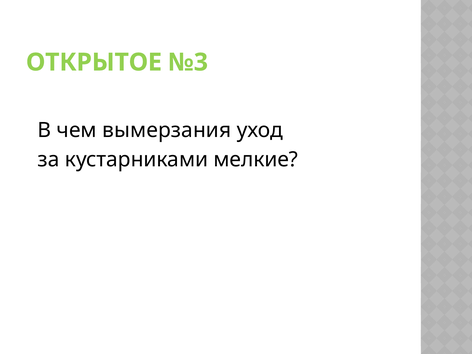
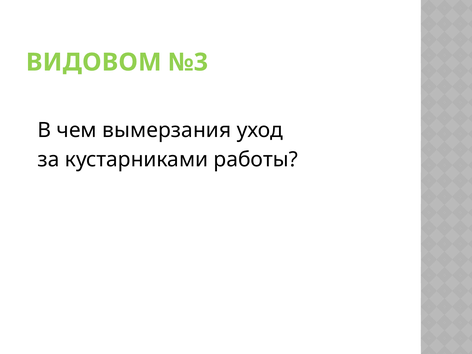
ОТКРЫТОЕ: ОТКРЫТОЕ -> ВИДОВОМ
мелкие: мелкие -> работы
